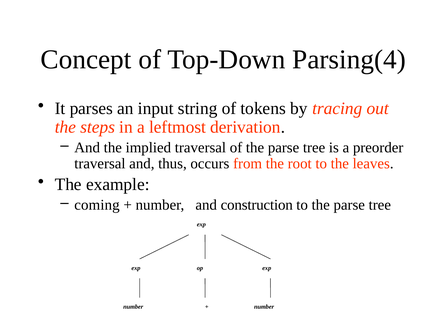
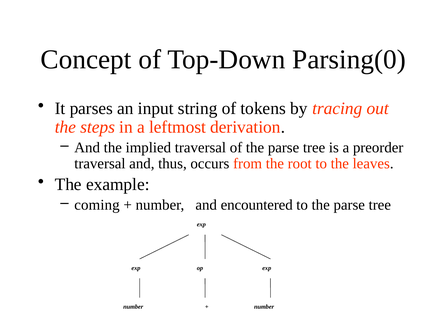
Parsing(4: Parsing(4 -> Parsing(0
construction: construction -> encountered
